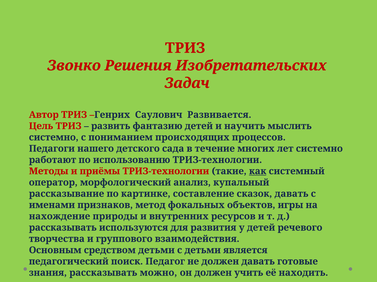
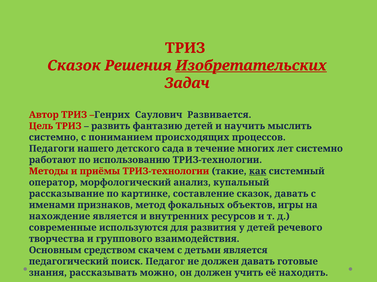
Звонко at (74, 66): Звонко -> Сказок
Изобретательских underline: none -> present
нахождение природы: природы -> является
рассказывать at (63, 228): рассказывать -> современные
средством детьми: детьми -> скачем
